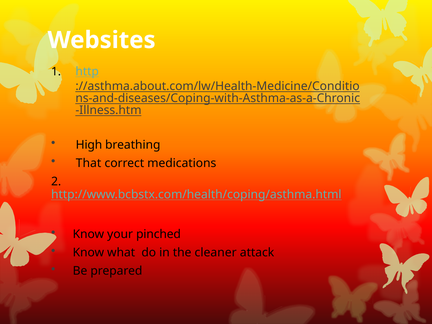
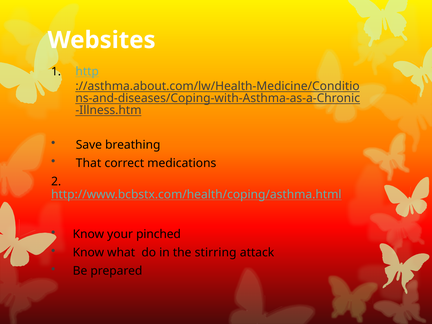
High: High -> Save
cleaner: cleaner -> stirring
